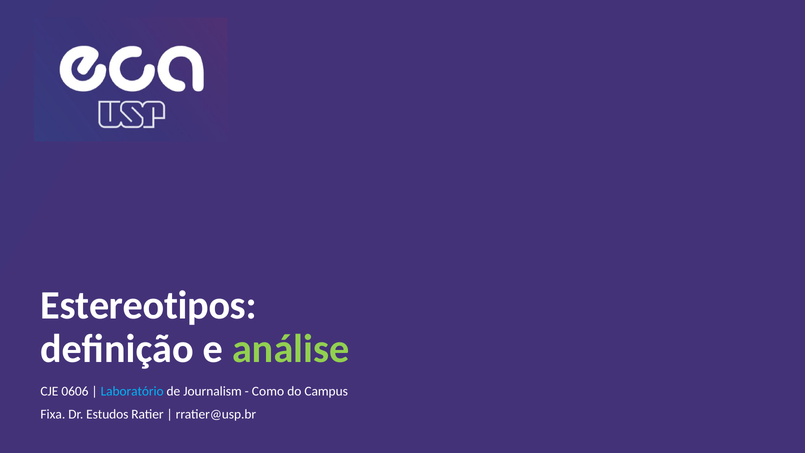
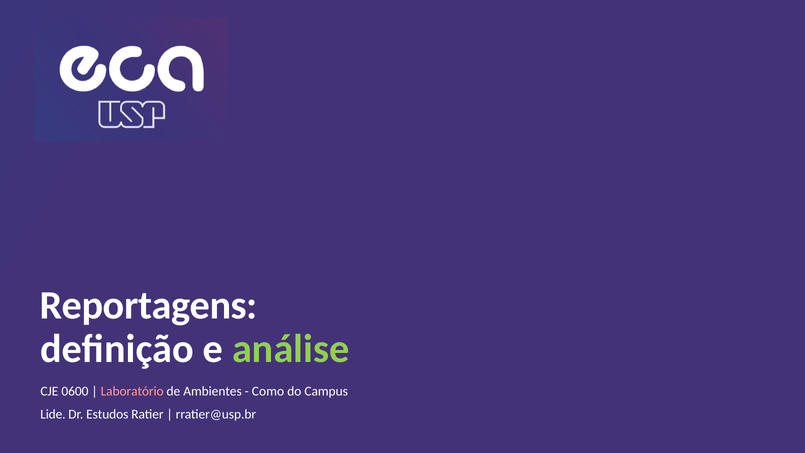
Estereotipos: Estereotipos -> Reportagens
0606: 0606 -> 0600
Laboratório colour: light blue -> pink
Journalism: Journalism -> Ambientes
Fixa: Fixa -> Lide
